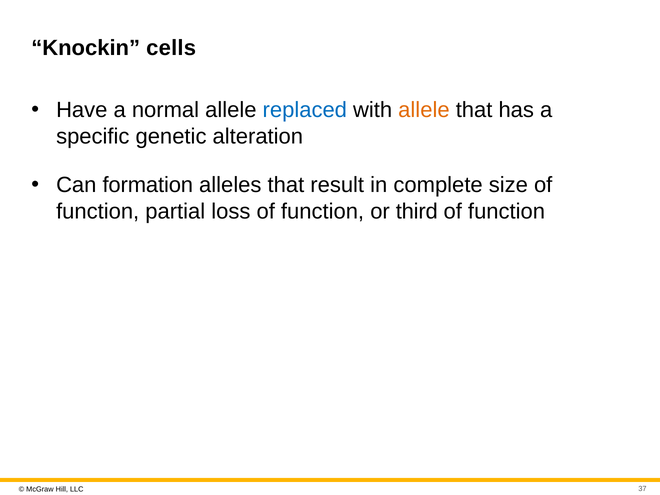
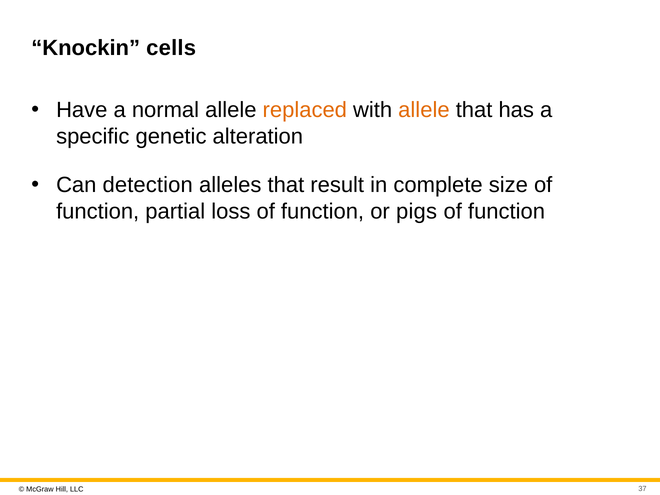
replaced colour: blue -> orange
formation: formation -> detection
third: third -> pigs
